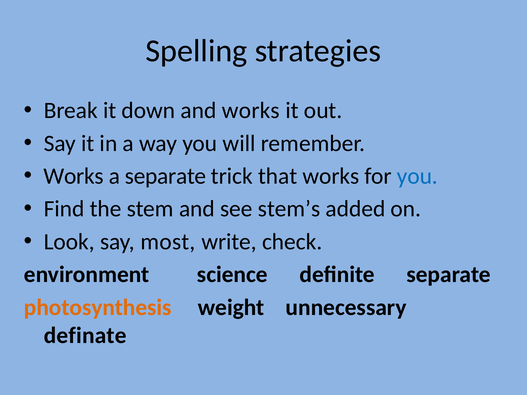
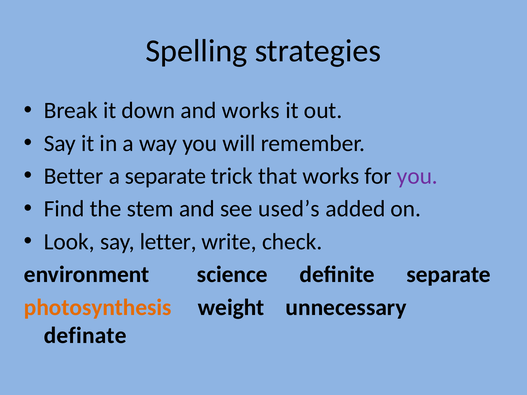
Works at (74, 176): Works -> Better
you at (417, 176) colour: blue -> purple
stem’s: stem’s -> used’s
most: most -> letter
